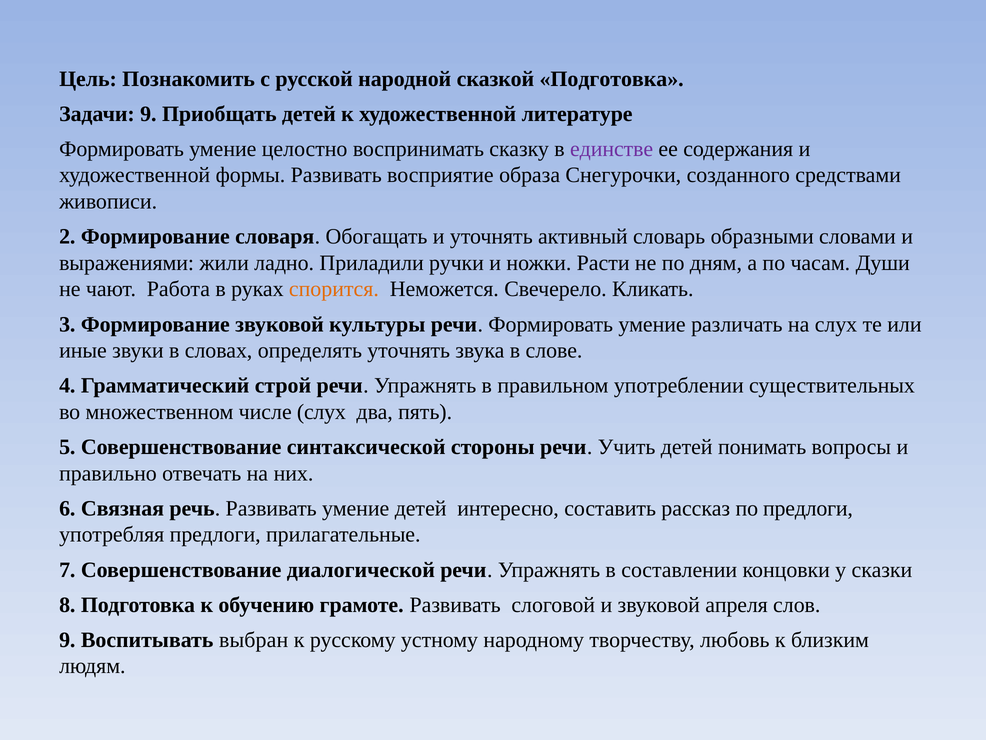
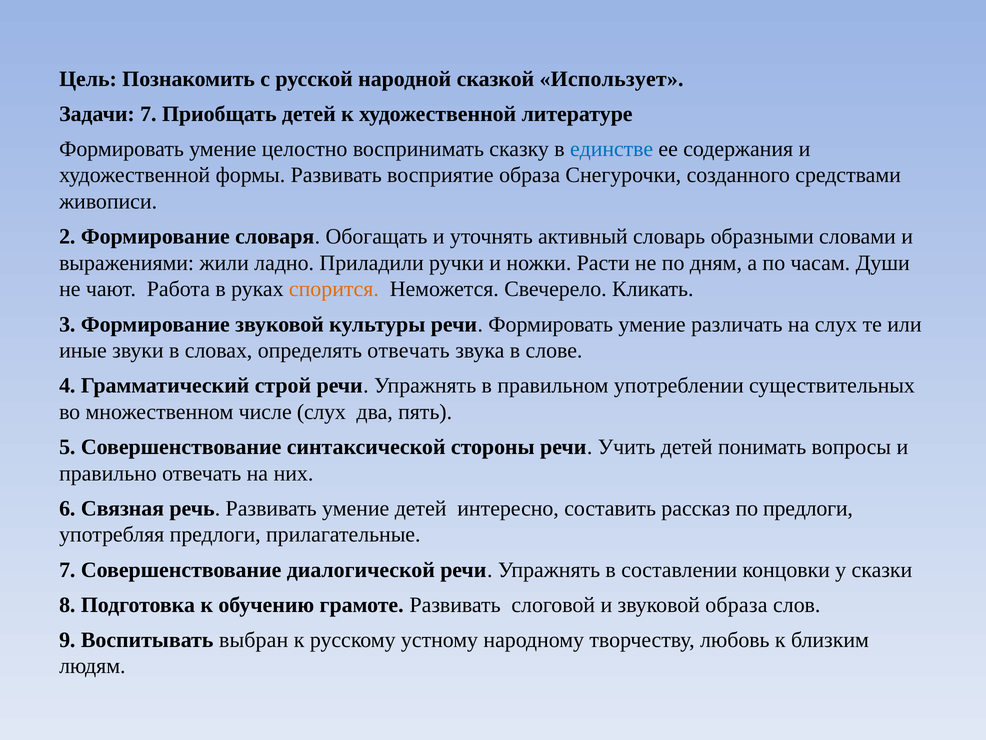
сказкой Подготовка: Подготовка -> Использует
Задачи 9: 9 -> 7
единстве colour: purple -> blue
определять уточнять: уточнять -> отвечать
звуковой апреля: апреля -> образа
